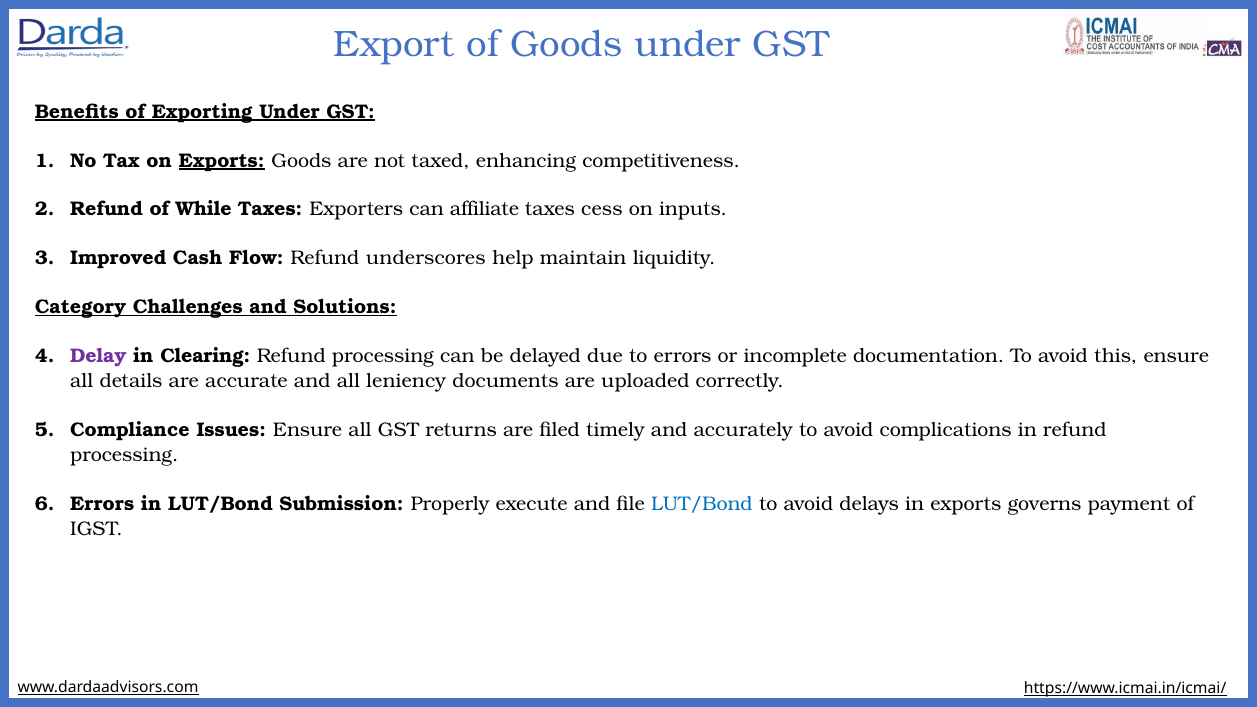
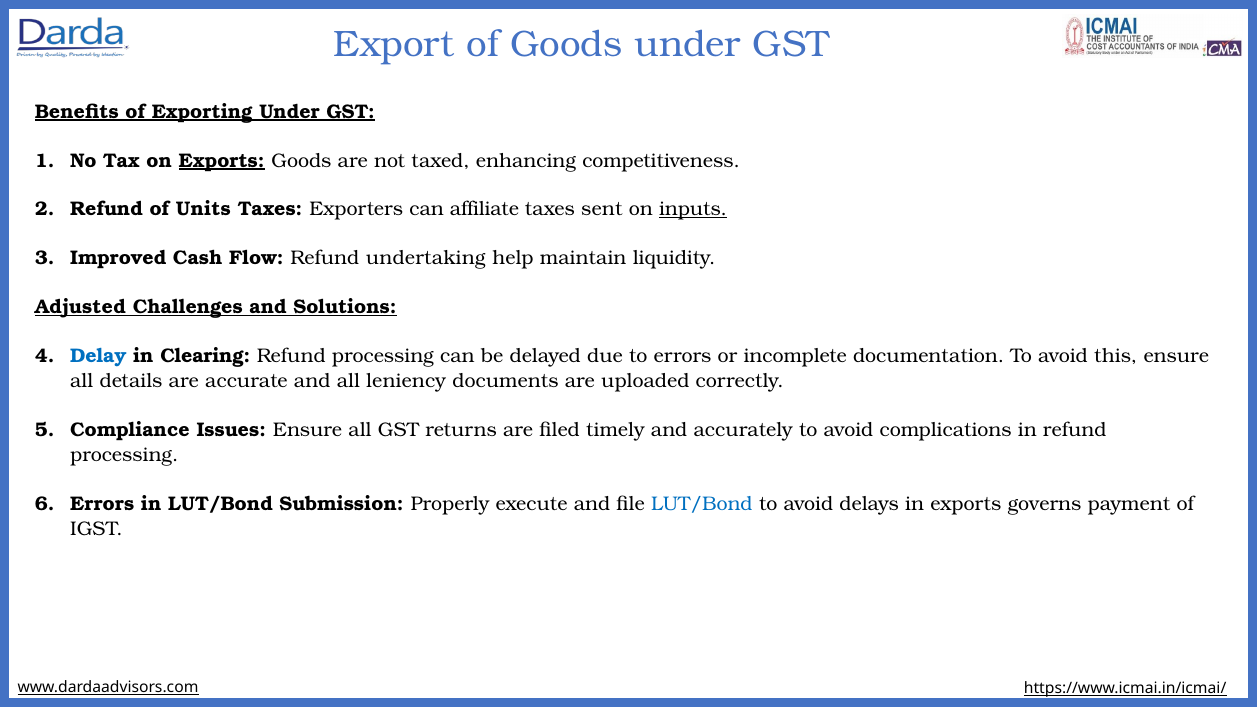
While: While -> Units
cess: cess -> sent
inputs underline: none -> present
underscores: underscores -> undertaking
Category: Category -> Adjusted
Delay colour: purple -> blue
